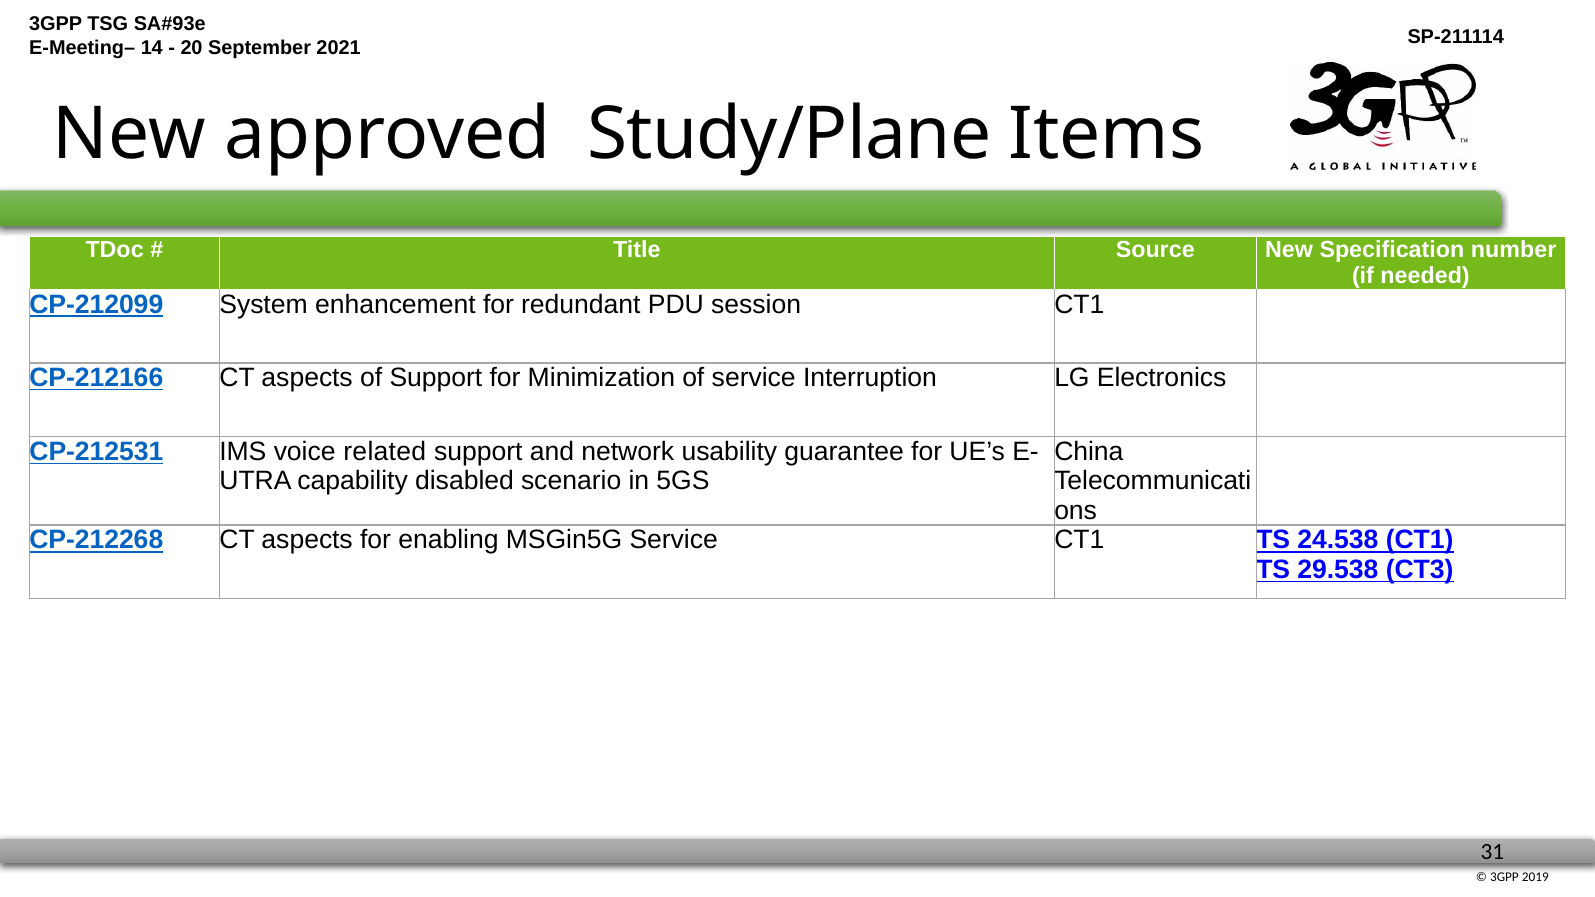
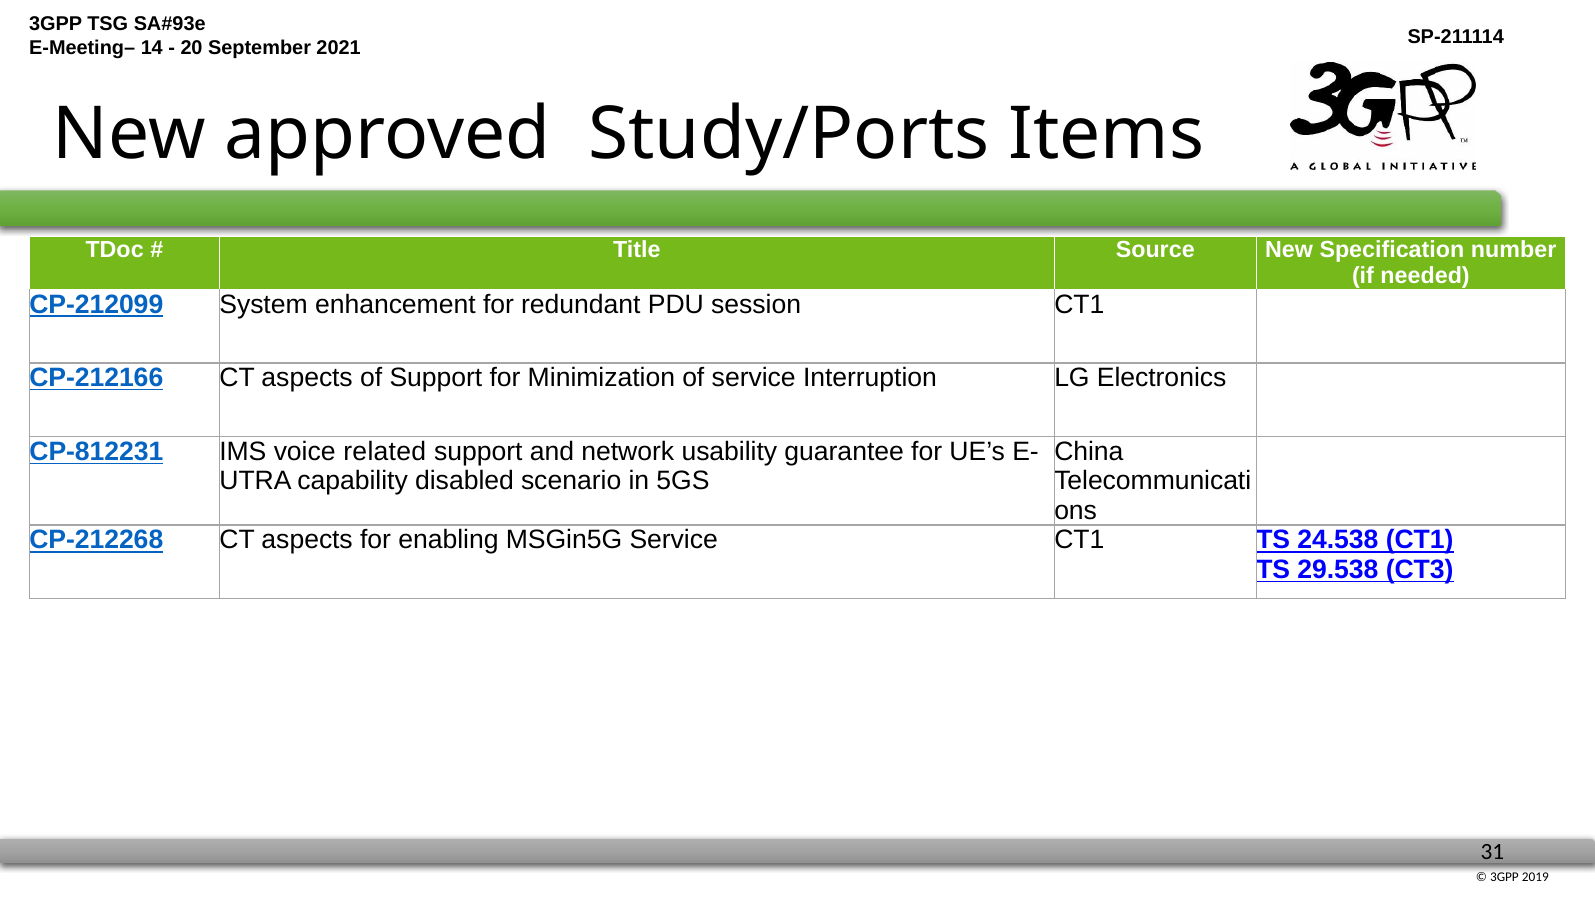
Study/Plane: Study/Plane -> Study/Ports
CP-212531: CP-212531 -> CP-812231
